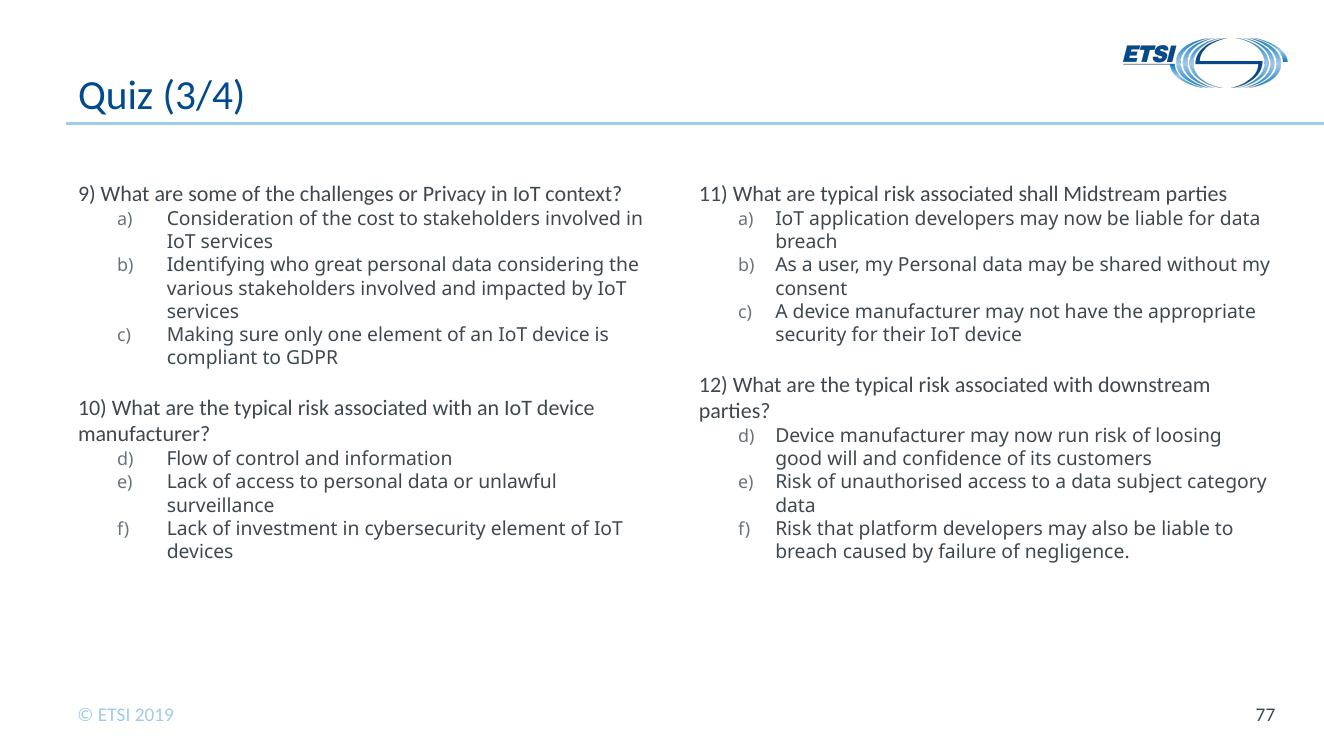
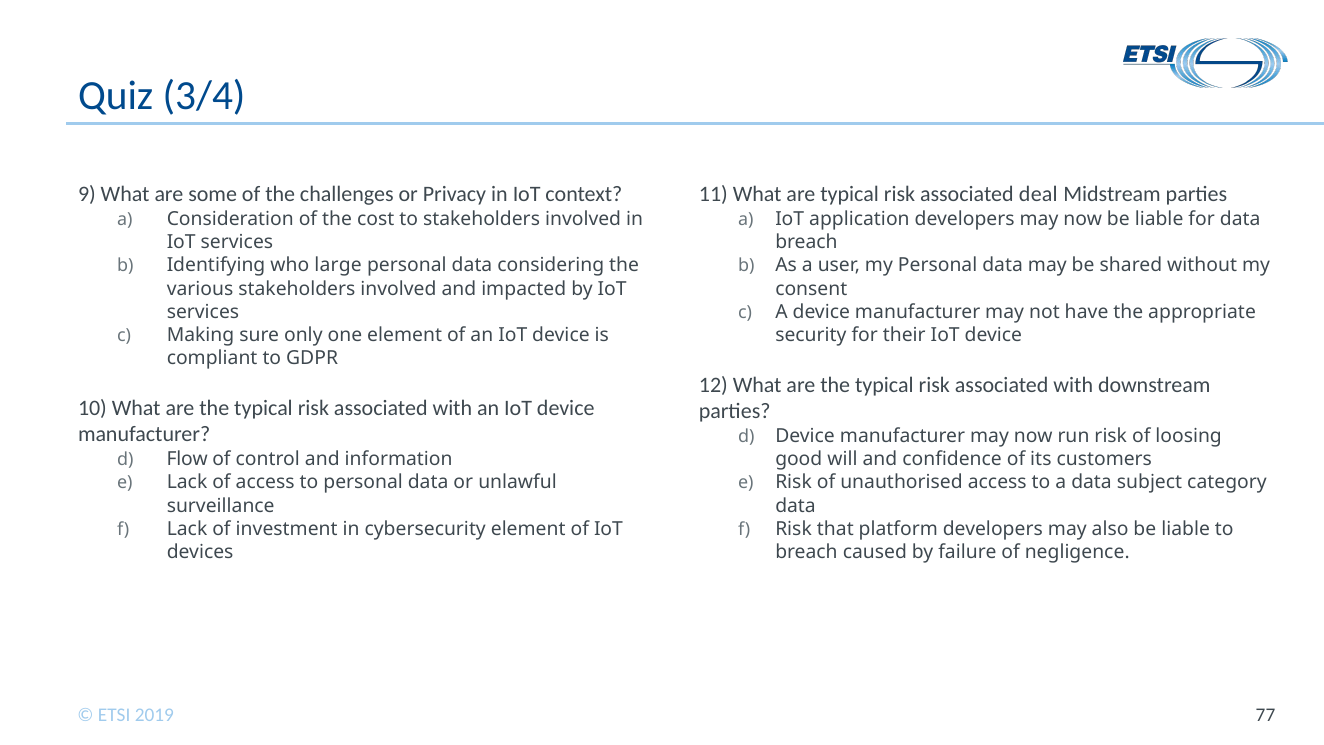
shall: shall -> deal
great: great -> large
